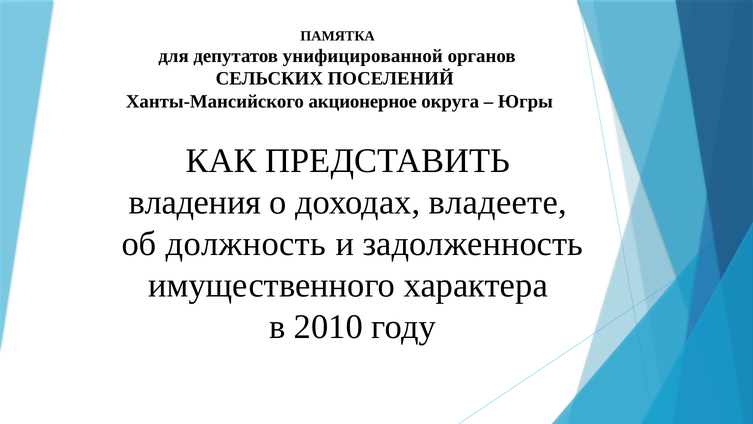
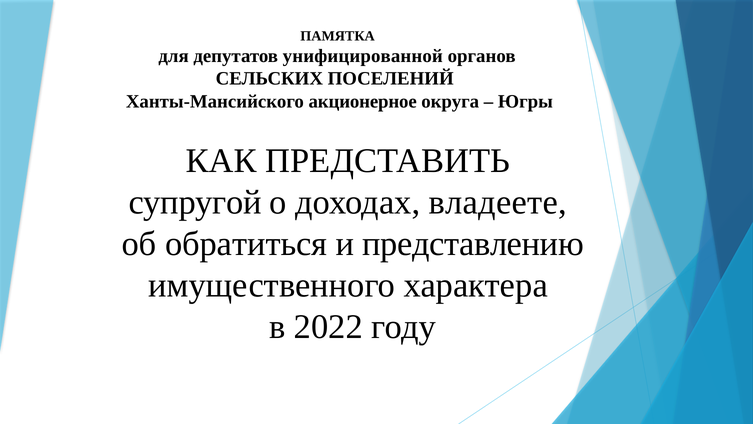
владения: владения -> супругой
должность: должность -> обратиться
задолженность: задолженность -> представлению
2010: 2010 -> 2022
